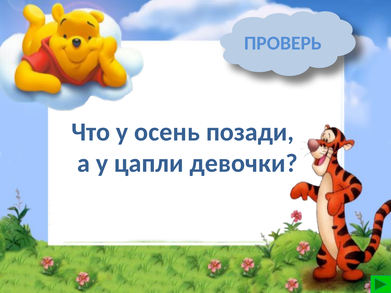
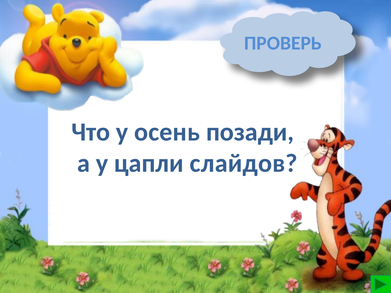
девочки: девочки -> слайдов
